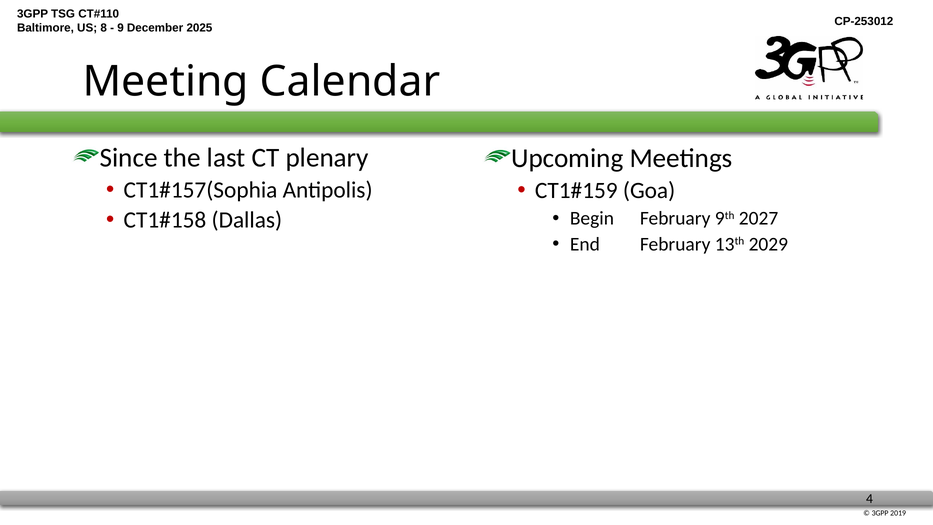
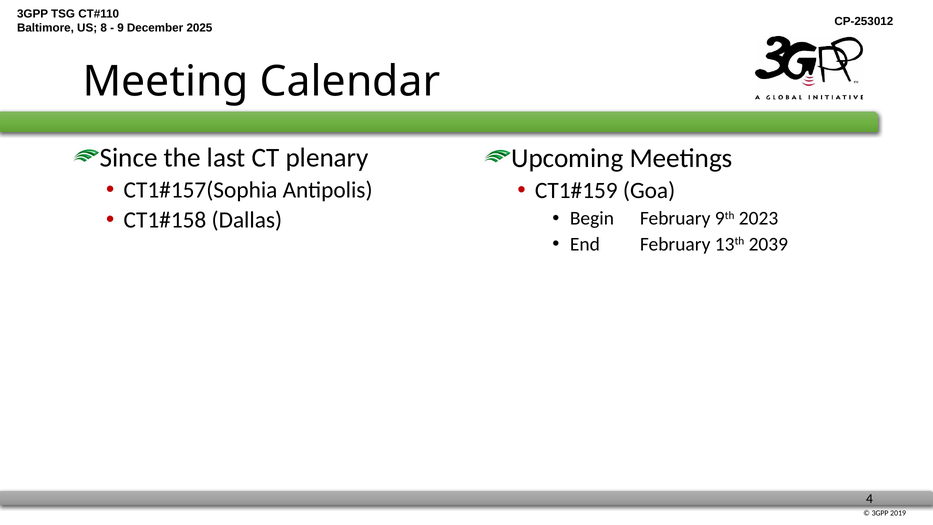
2027: 2027 -> 2023
2029: 2029 -> 2039
